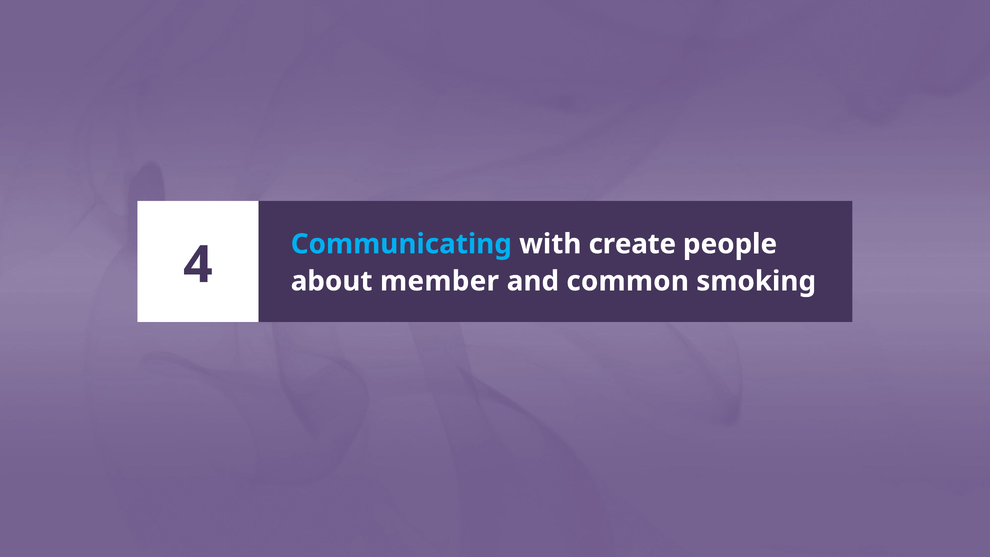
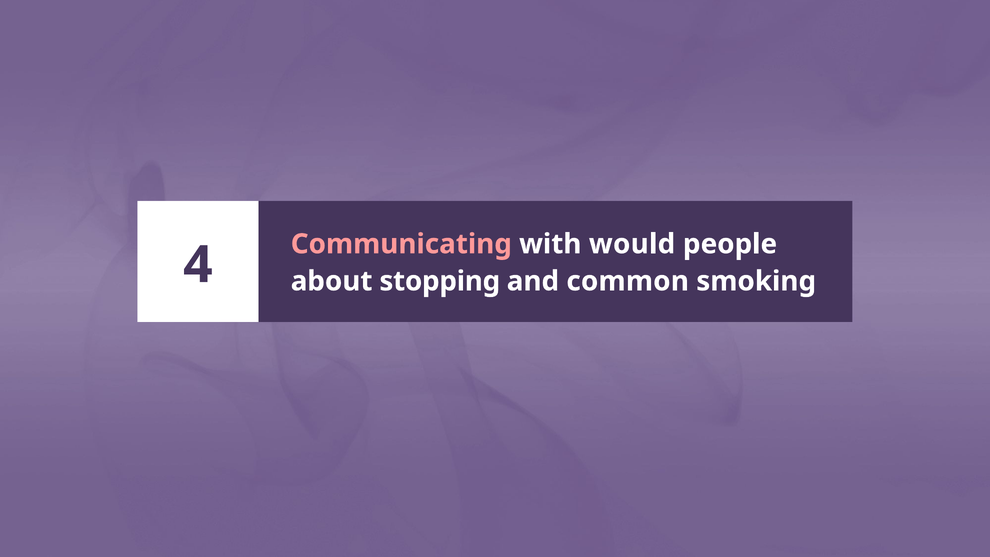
Communicating colour: light blue -> pink
create: create -> would
member: member -> stopping
